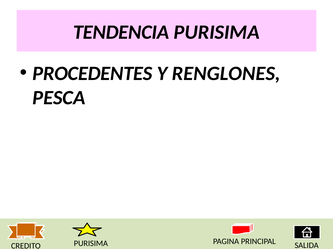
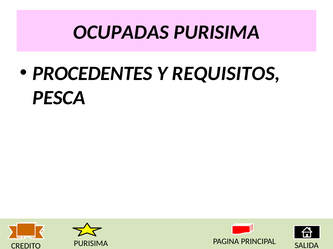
TENDENCIA: TENDENCIA -> OCUPADAS
RENGLONES: RENGLONES -> REQUISITOS
